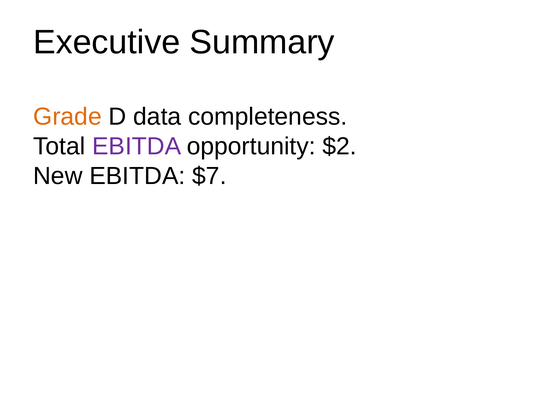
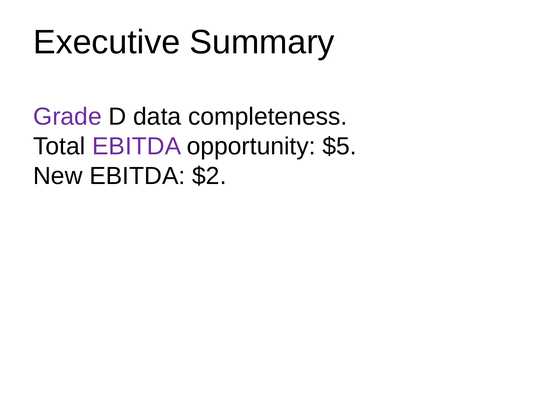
Grade colour: orange -> purple
$2: $2 -> $5
$7: $7 -> $2
